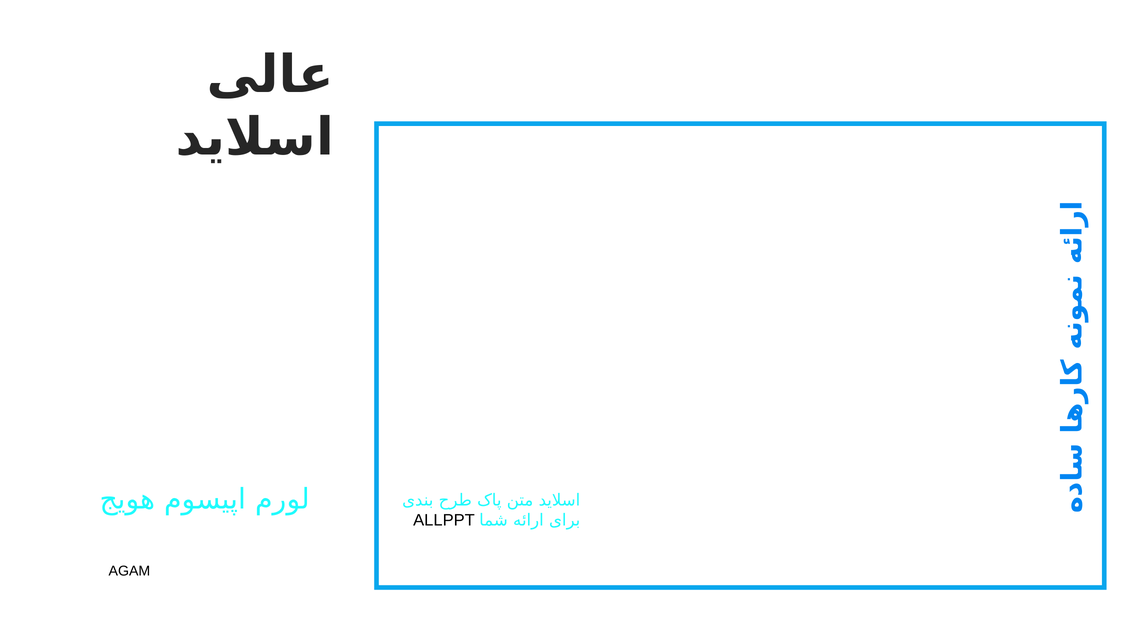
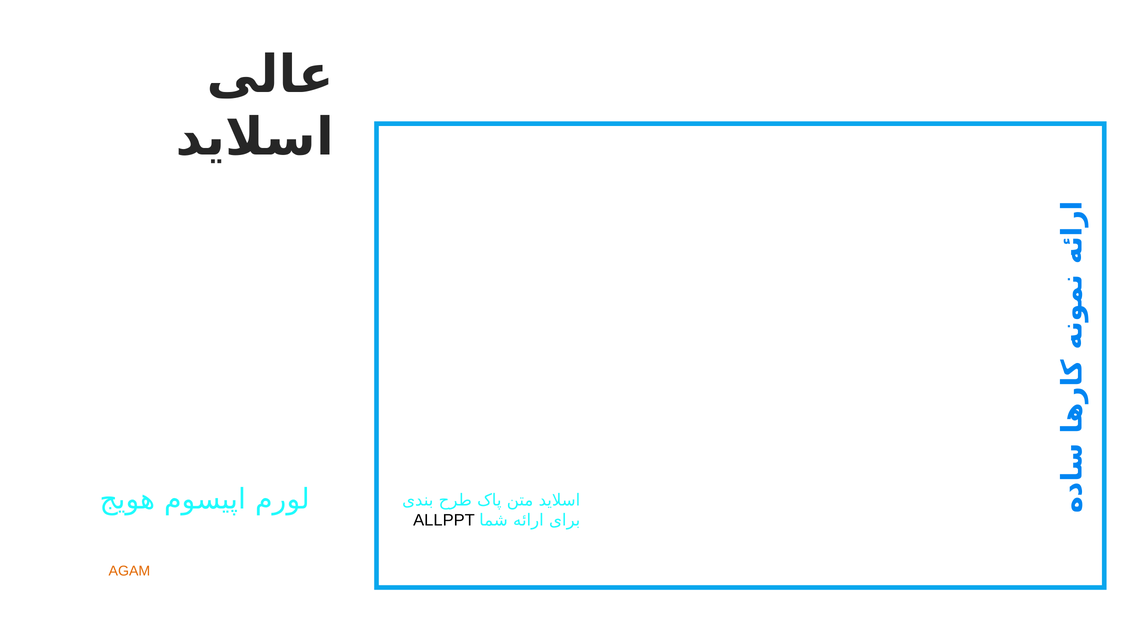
AGAM colour: black -> orange
